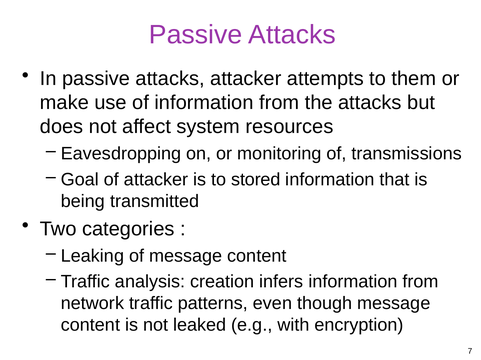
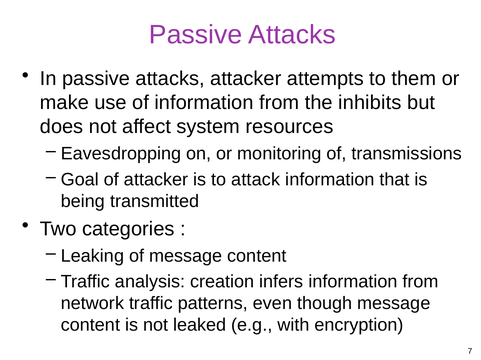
the attacks: attacks -> inhibits
stored: stored -> attack
